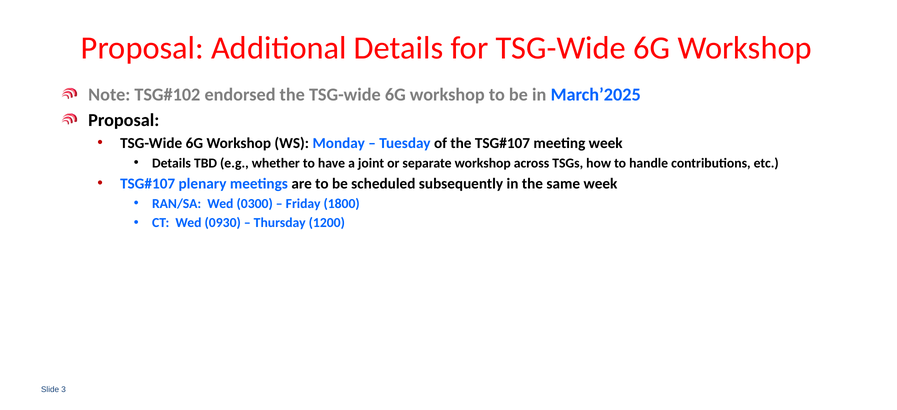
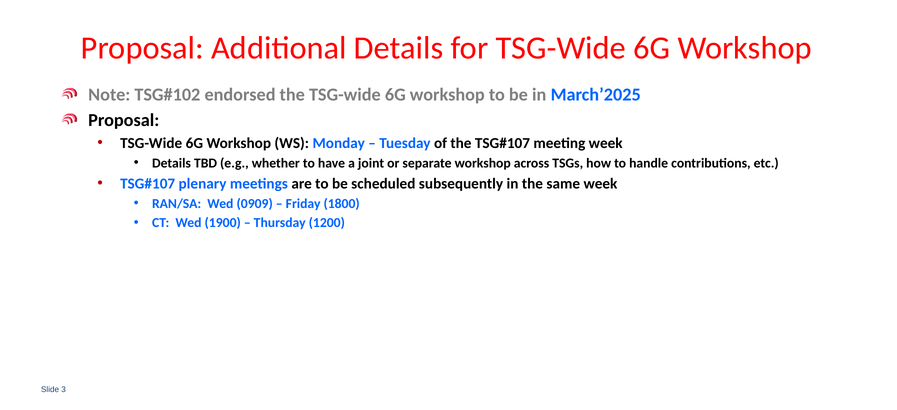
0300: 0300 -> 0909
0930: 0930 -> 1900
